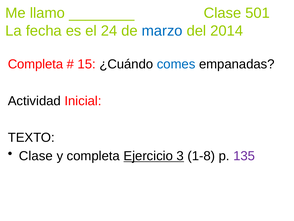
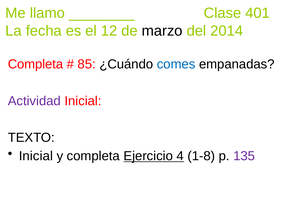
501: 501 -> 401
24: 24 -> 12
marzo colour: blue -> black
15: 15 -> 85
Actividad colour: black -> purple
Clase at (36, 156): Clase -> Inicial
3: 3 -> 4
